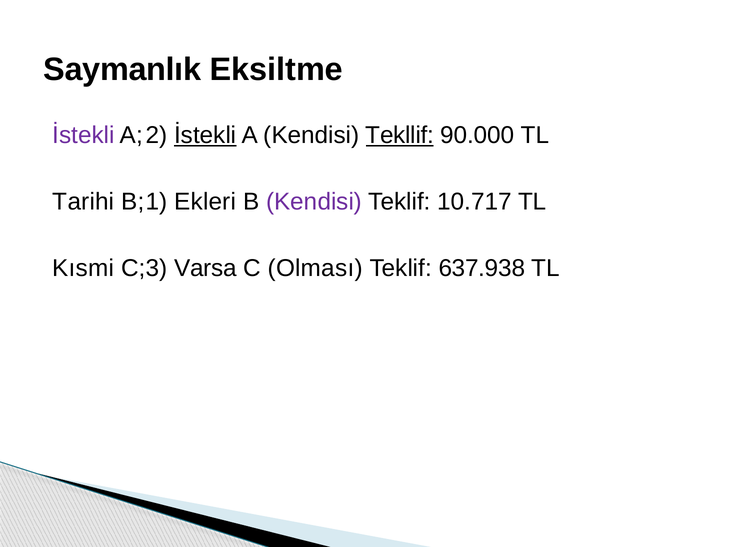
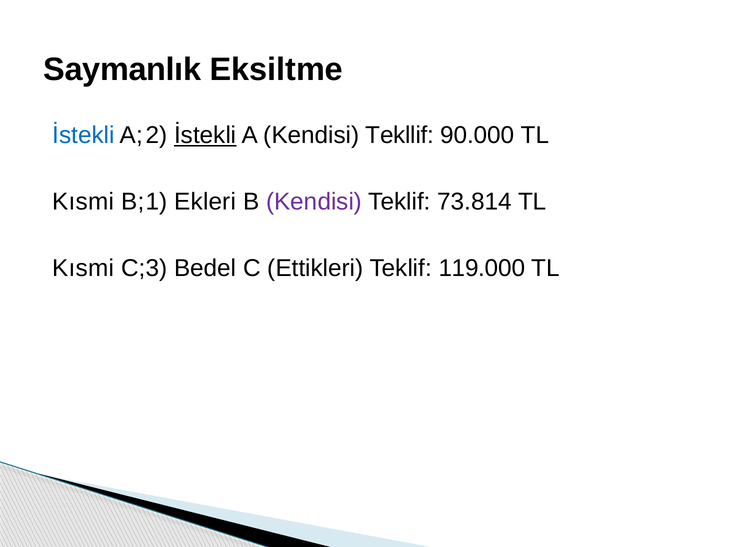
İstekli at (84, 135) colour: purple -> blue
Tekllif underline: present -> none
Tarihi at (83, 202): Tarihi -> Kısmi
10.717: 10.717 -> 73.814
Varsa: Varsa -> Bedel
Olması: Olması -> Ettikleri
637.938: 637.938 -> 119.000
